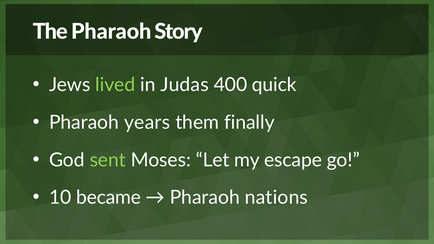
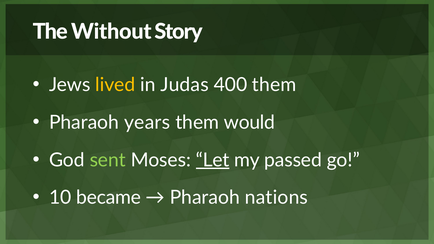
The Pharaoh: Pharaoh -> Without
lived colour: light green -> yellow
400 quick: quick -> them
finally: finally -> would
Let underline: none -> present
escape: escape -> passed
